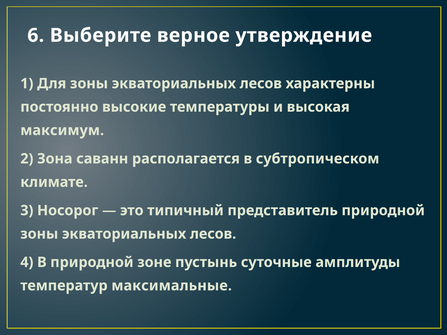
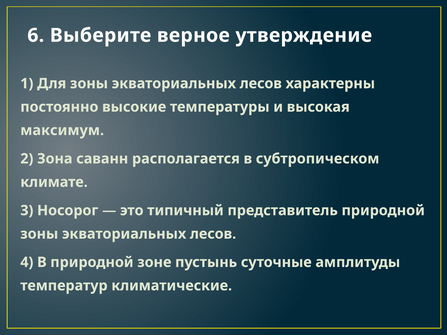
максимальные: максимальные -> климатические
